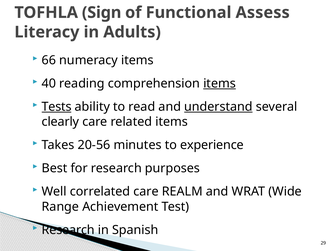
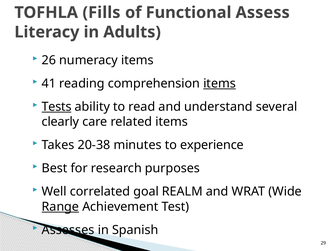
Sign: Sign -> Fills
66: 66 -> 26
40: 40 -> 41
understand underline: present -> none
20-56: 20-56 -> 20-38
correlated care: care -> goal
Range underline: none -> present
Research at (68, 229): Research -> Assesses
